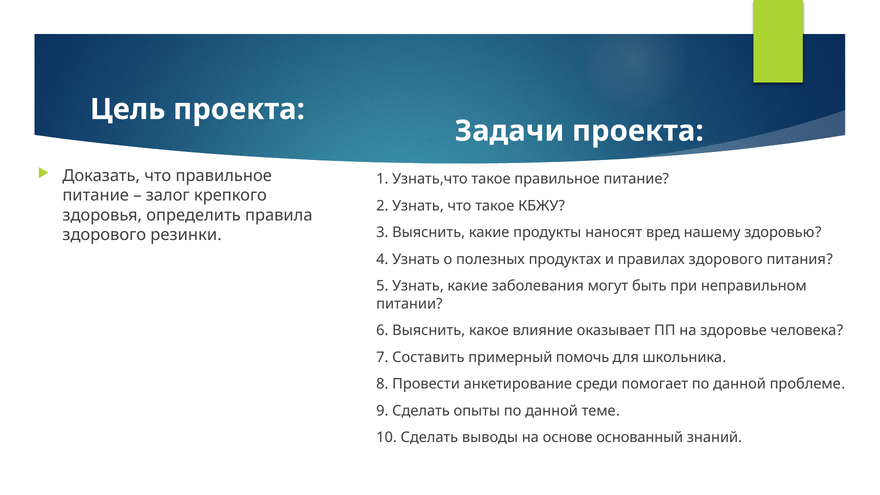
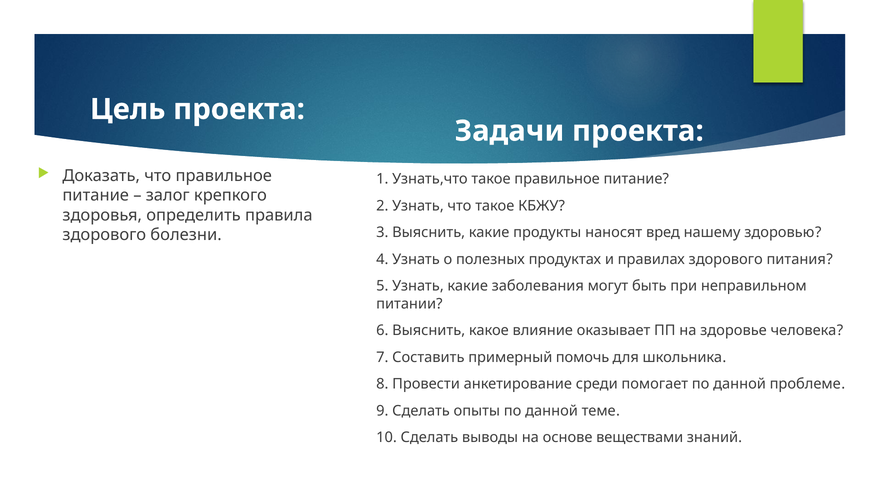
резинки: резинки -> болезни
основанный: основанный -> веществами
